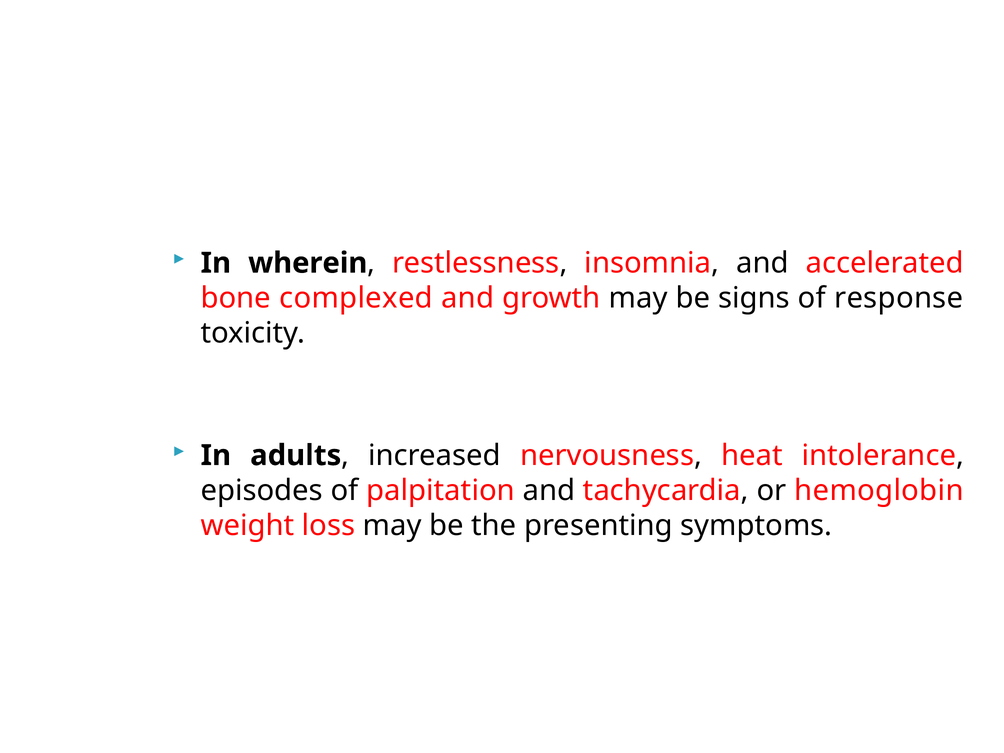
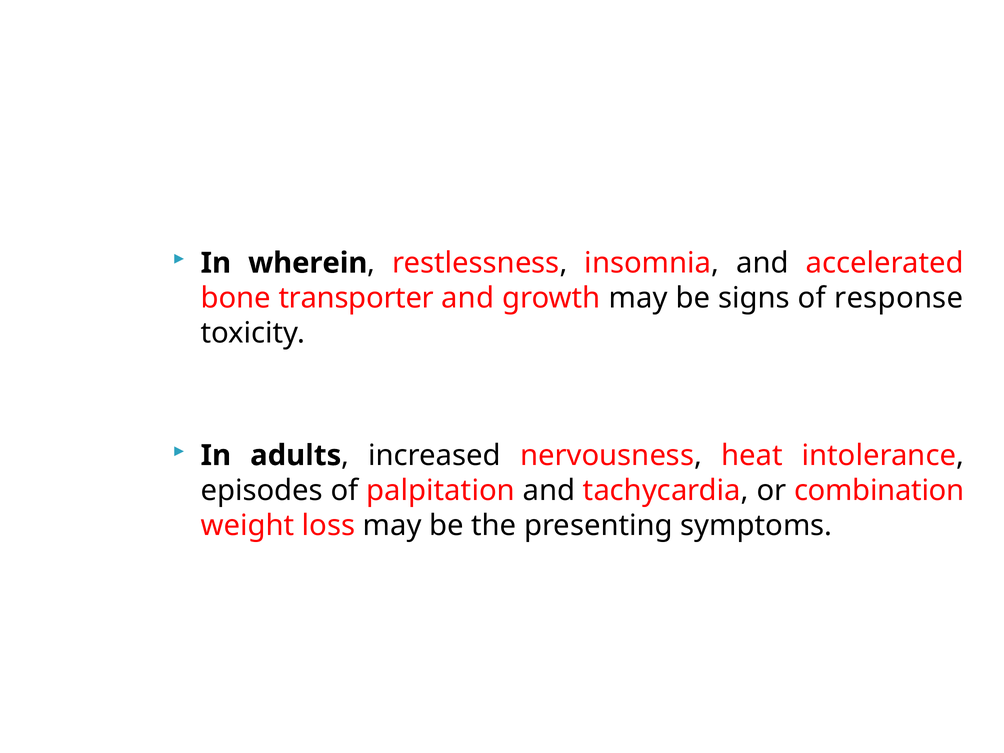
complexed: complexed -> transporter
hemoglobin: hemoglobin -> combination
